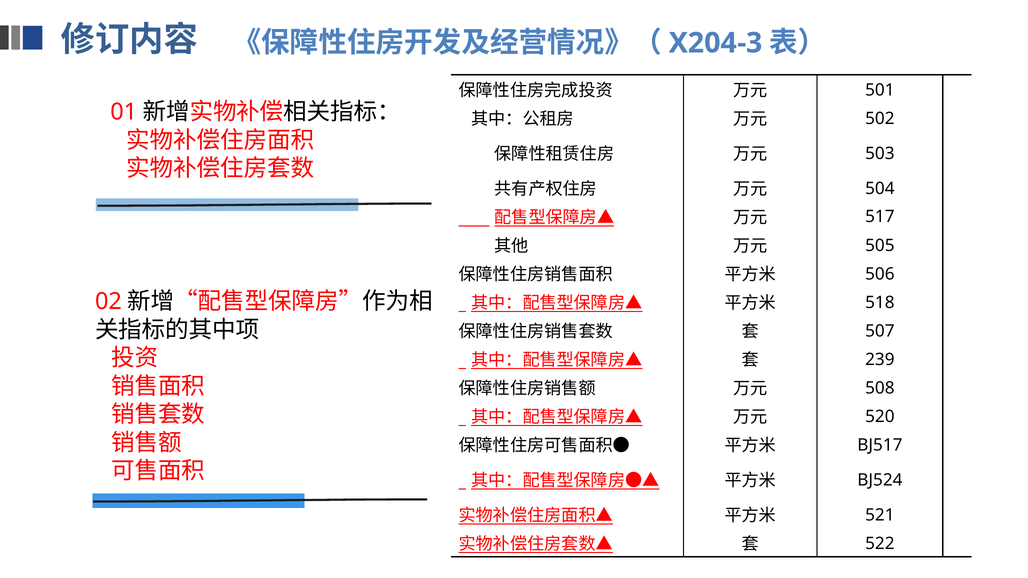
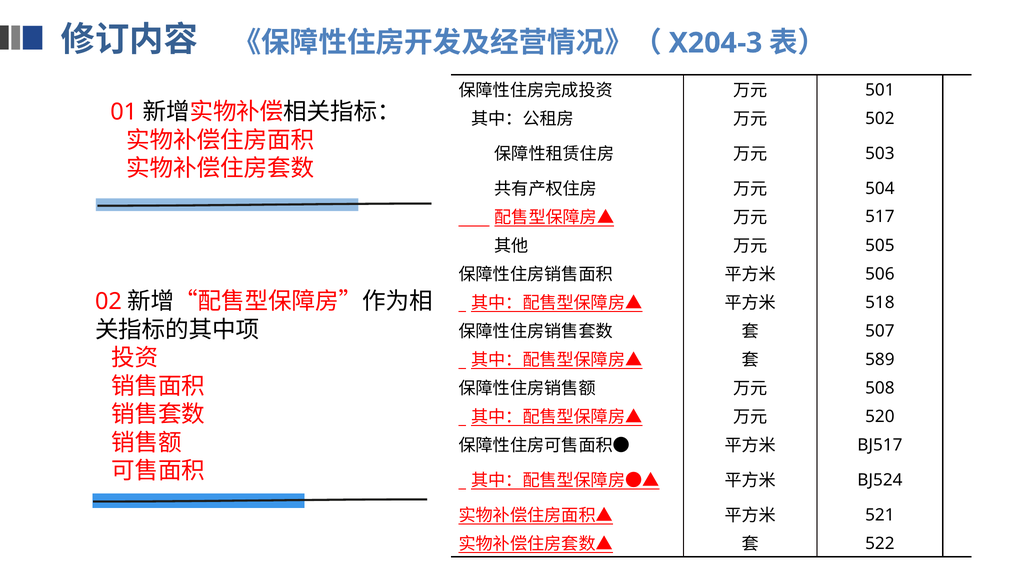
239: 239 -> 589
